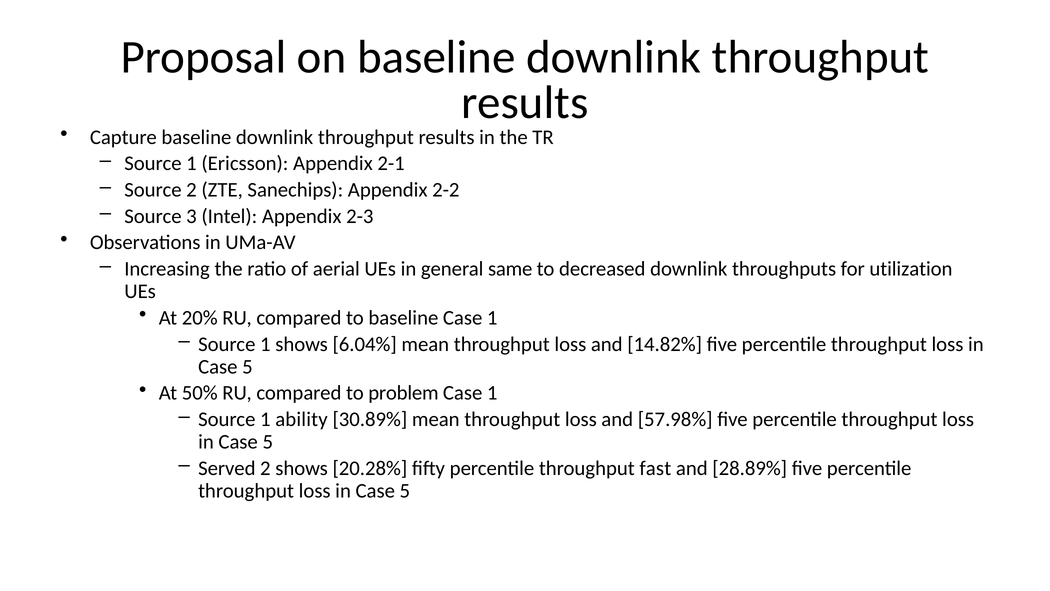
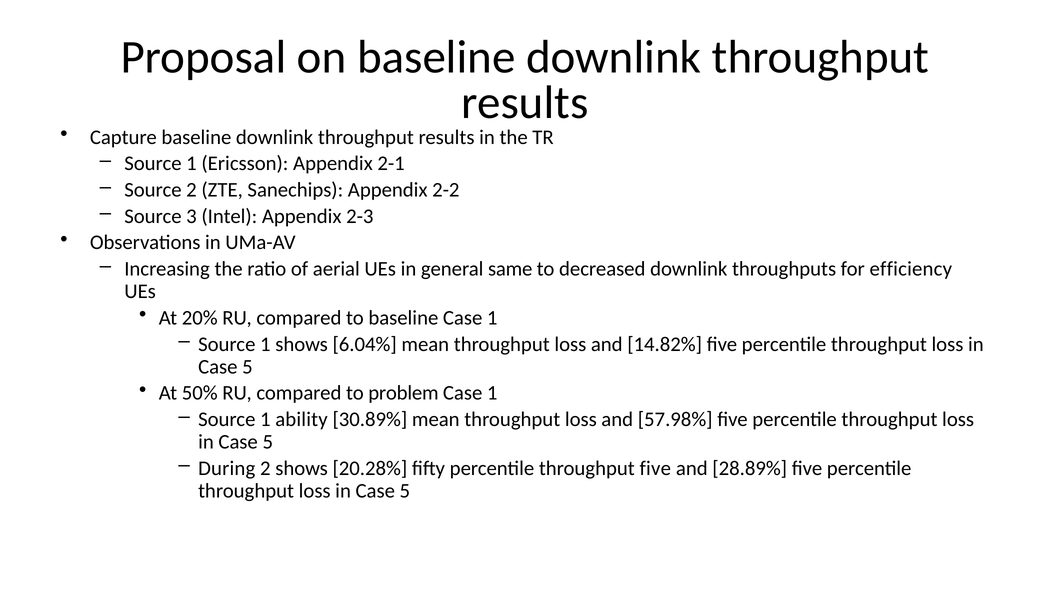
utilization: utilization -> efficiency
Served: Served -> During
throughput fast: fast -> five
